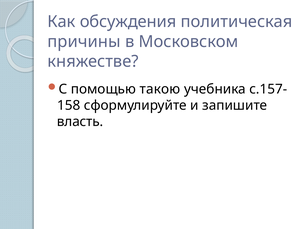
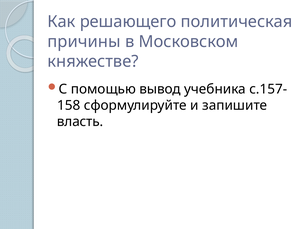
обсуждения: обсуждения -> решающего
такою: такою -> вывод
